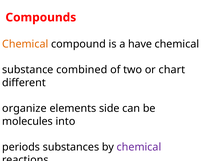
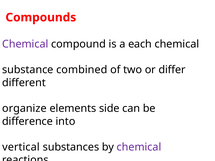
Chemical at (25, 44) colour: orange -> purple
have: have -> each
chart: chart -> differ
molecules: molecules -> difference
periods: periods -> vertical
